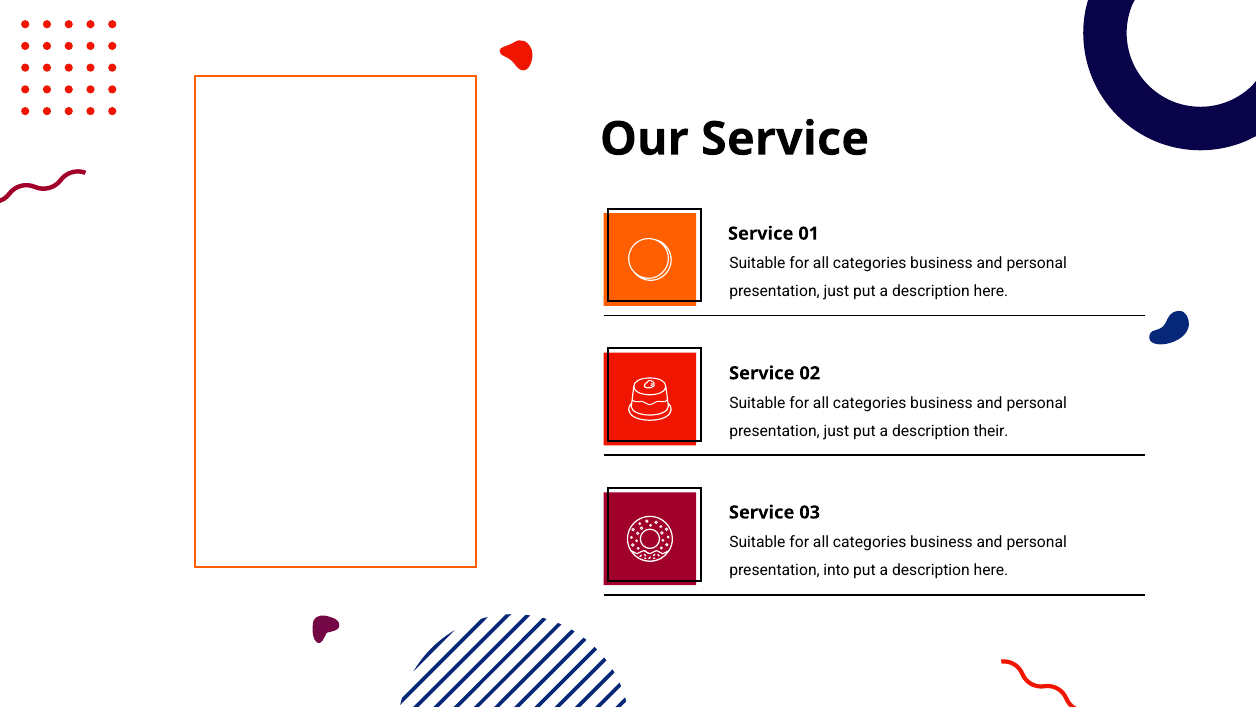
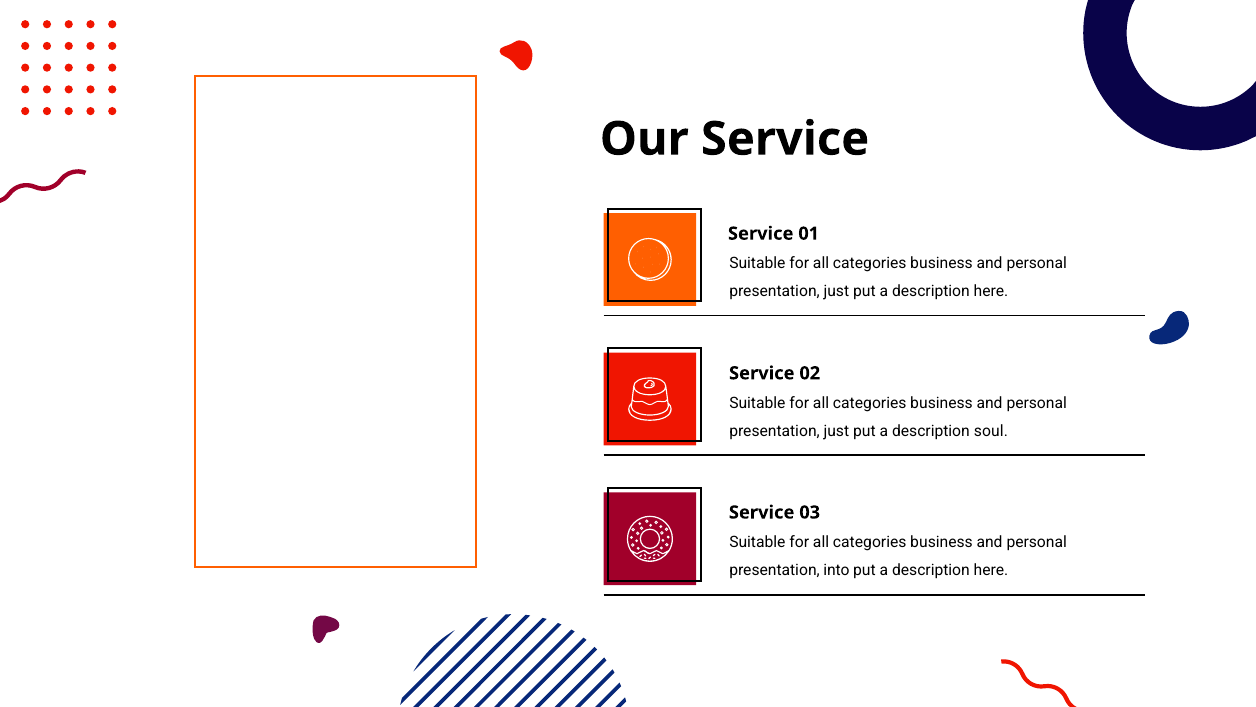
their: their -> soul
